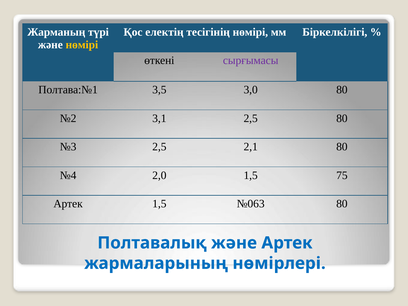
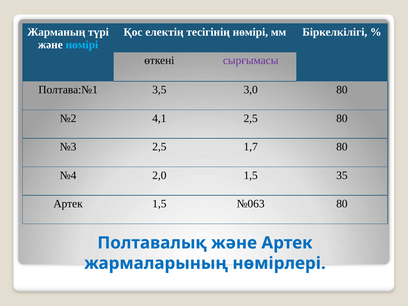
нөмірі at (82, 45) colour: yellow -> light blue
3,1: 3,1 -> 4,1
2,1: 2,1 -> 1,7
75: 75 -> 35
